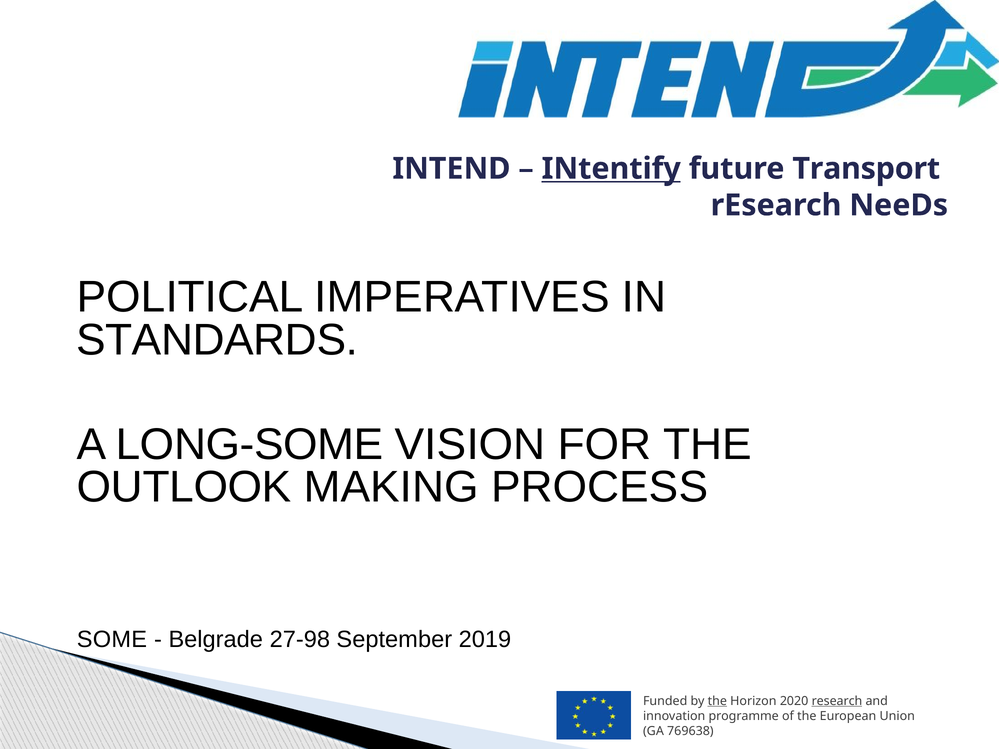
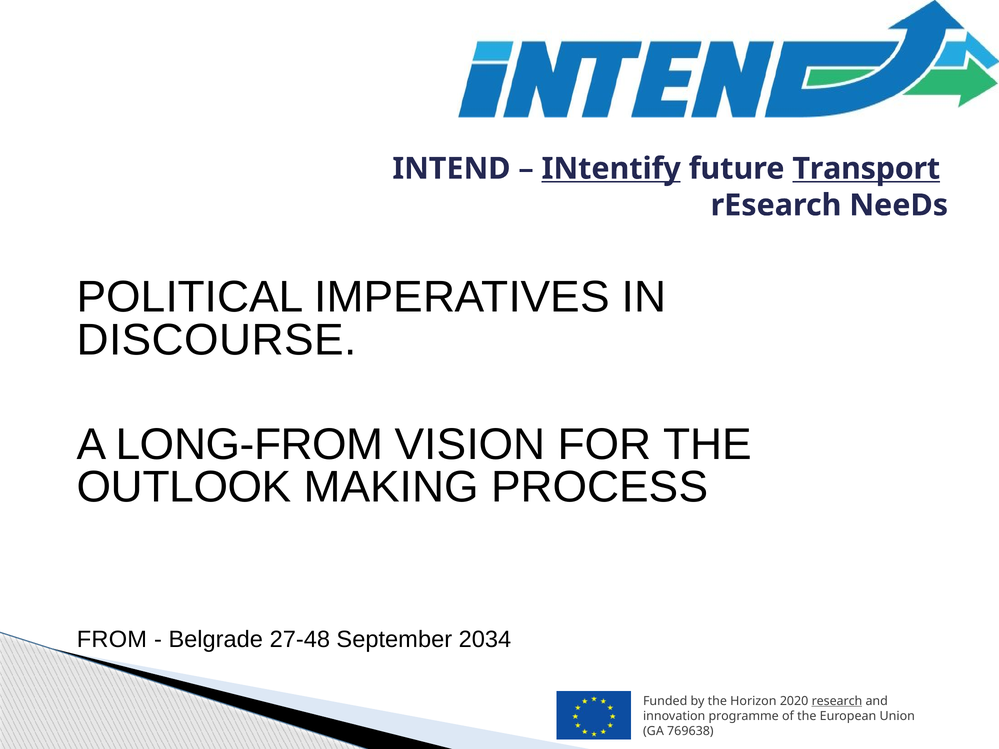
Transport underline: none -> present
STANDARDS: STANDARDS -> DISCOURSE
LONG-SOME: LONG-SOME -> LONG-FROM
SOME: SOME -> FROM
27-98: 27-98 -> 27-48
2019: 2019 -> 2034
the at (717, 701) underline: present -> none
